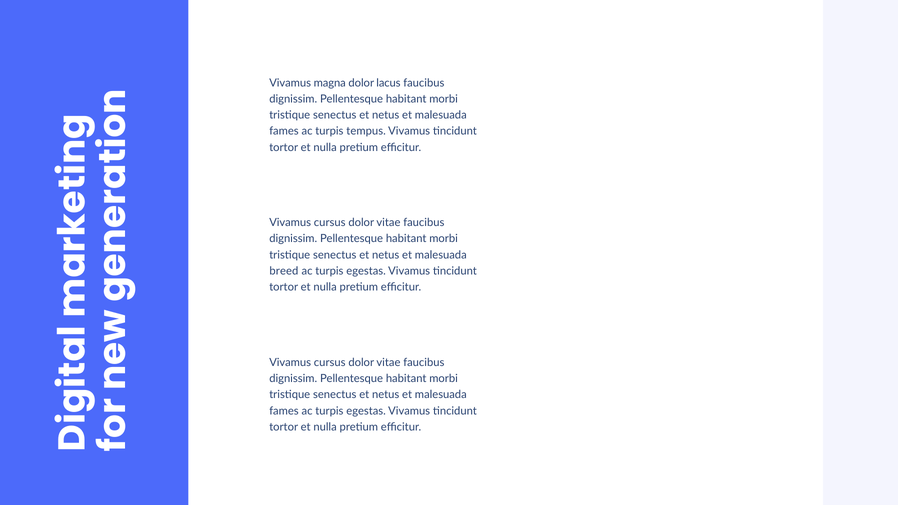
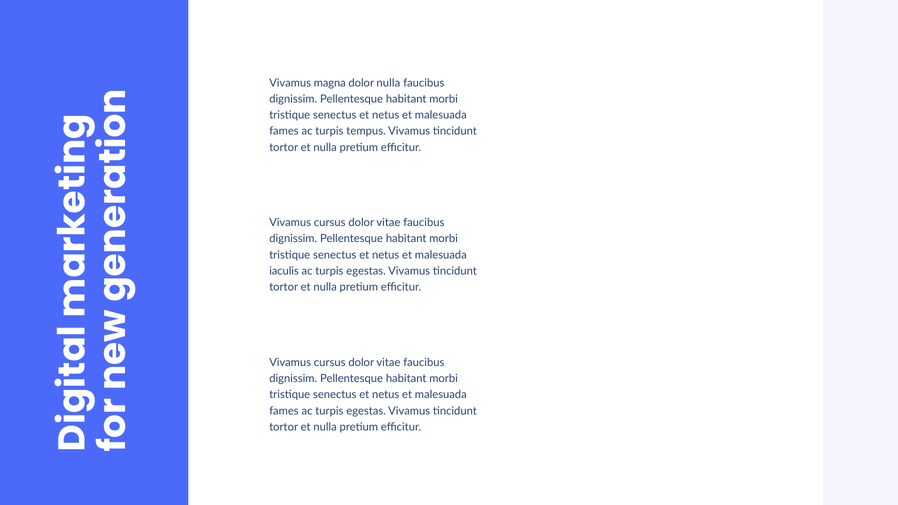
dolor lacus: lacus -> nulla
breed: breed -> iaculis
